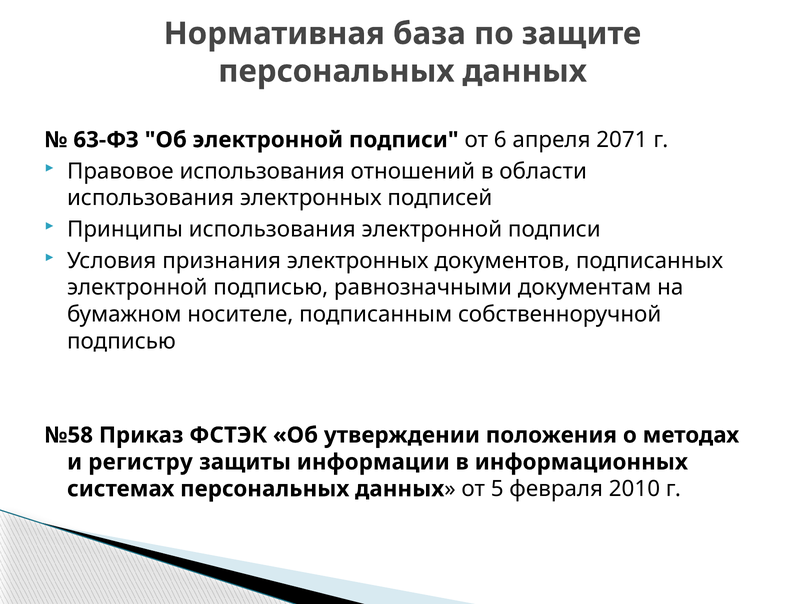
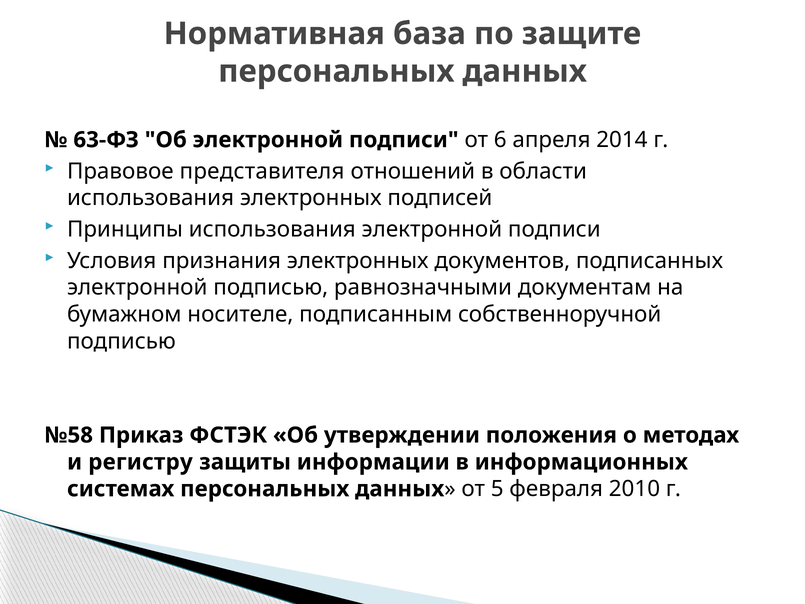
2071: 2071 -> 2014
Правовое использования: использования -> представителя
